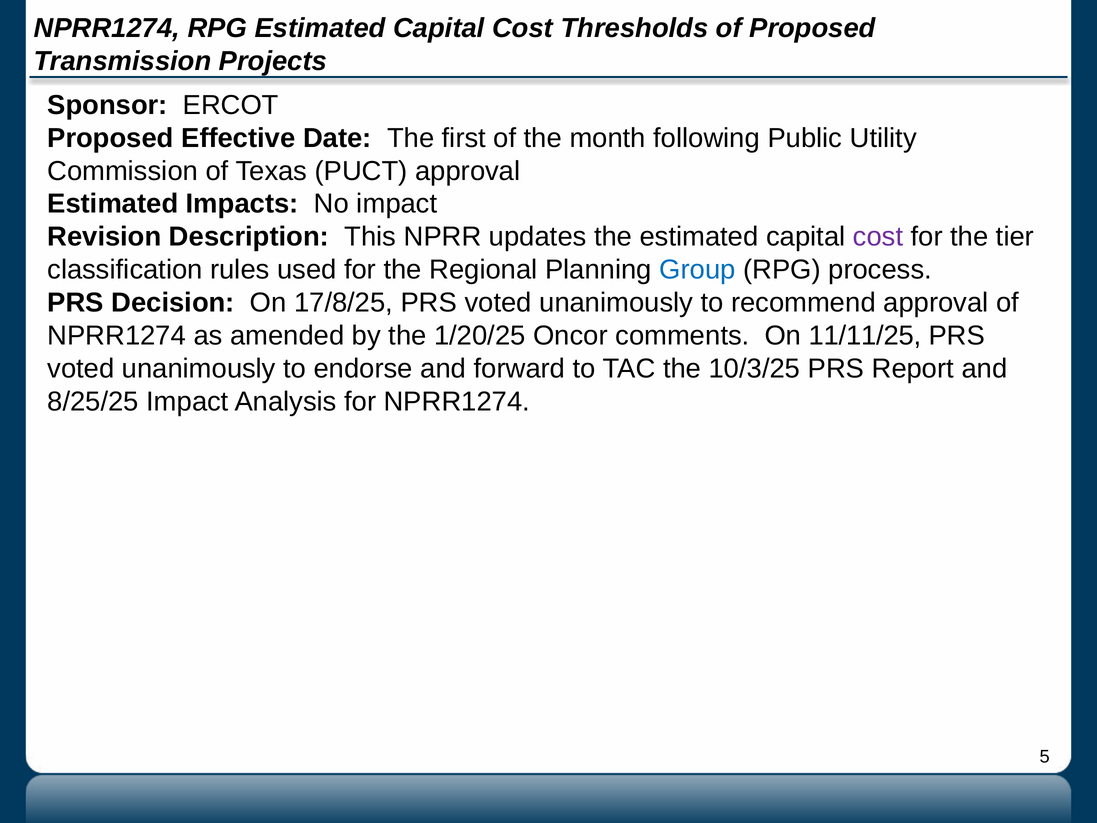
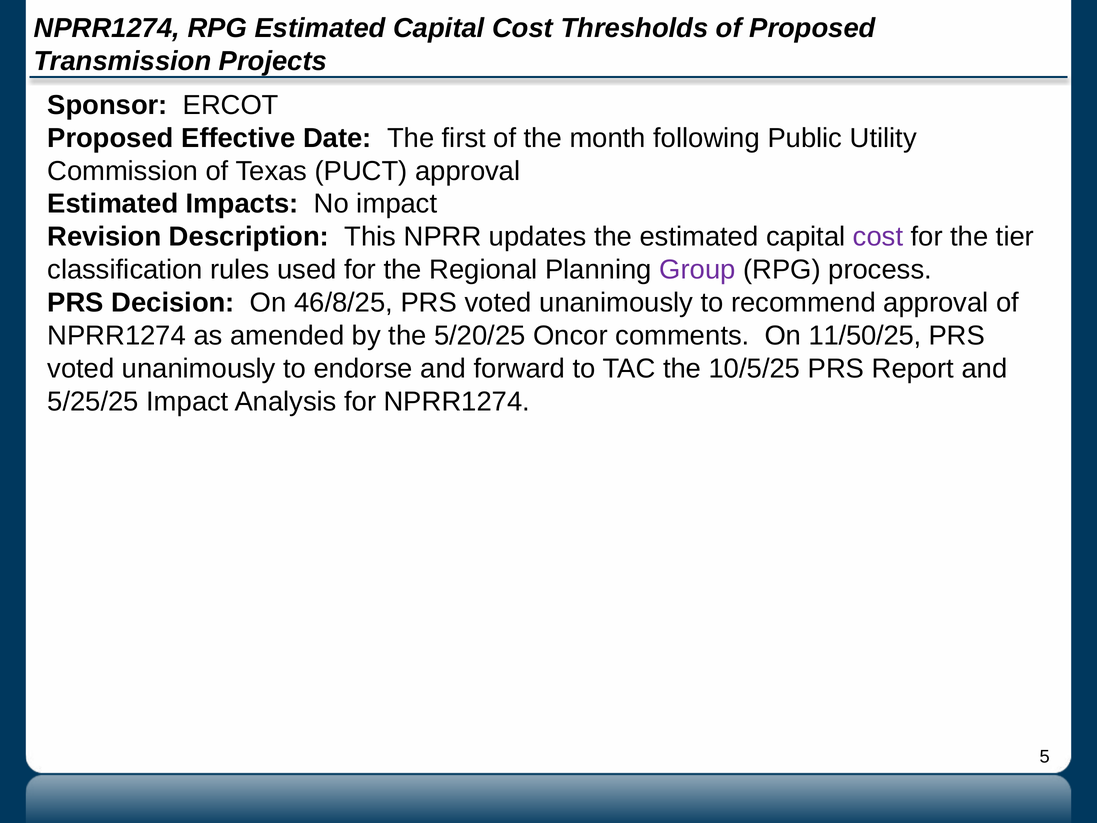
Group colour: blue -> purple
17/8/25: 17/8/25 -> 46/8/25
1/20/25: 1/20/25 -> 5/20/25
11/11/25: 11/11/25 -> 11/50/25
10/3/25: 10/3/25 -> 10/5/25
8/25/25: 8/25/25 -> 5/25/25
